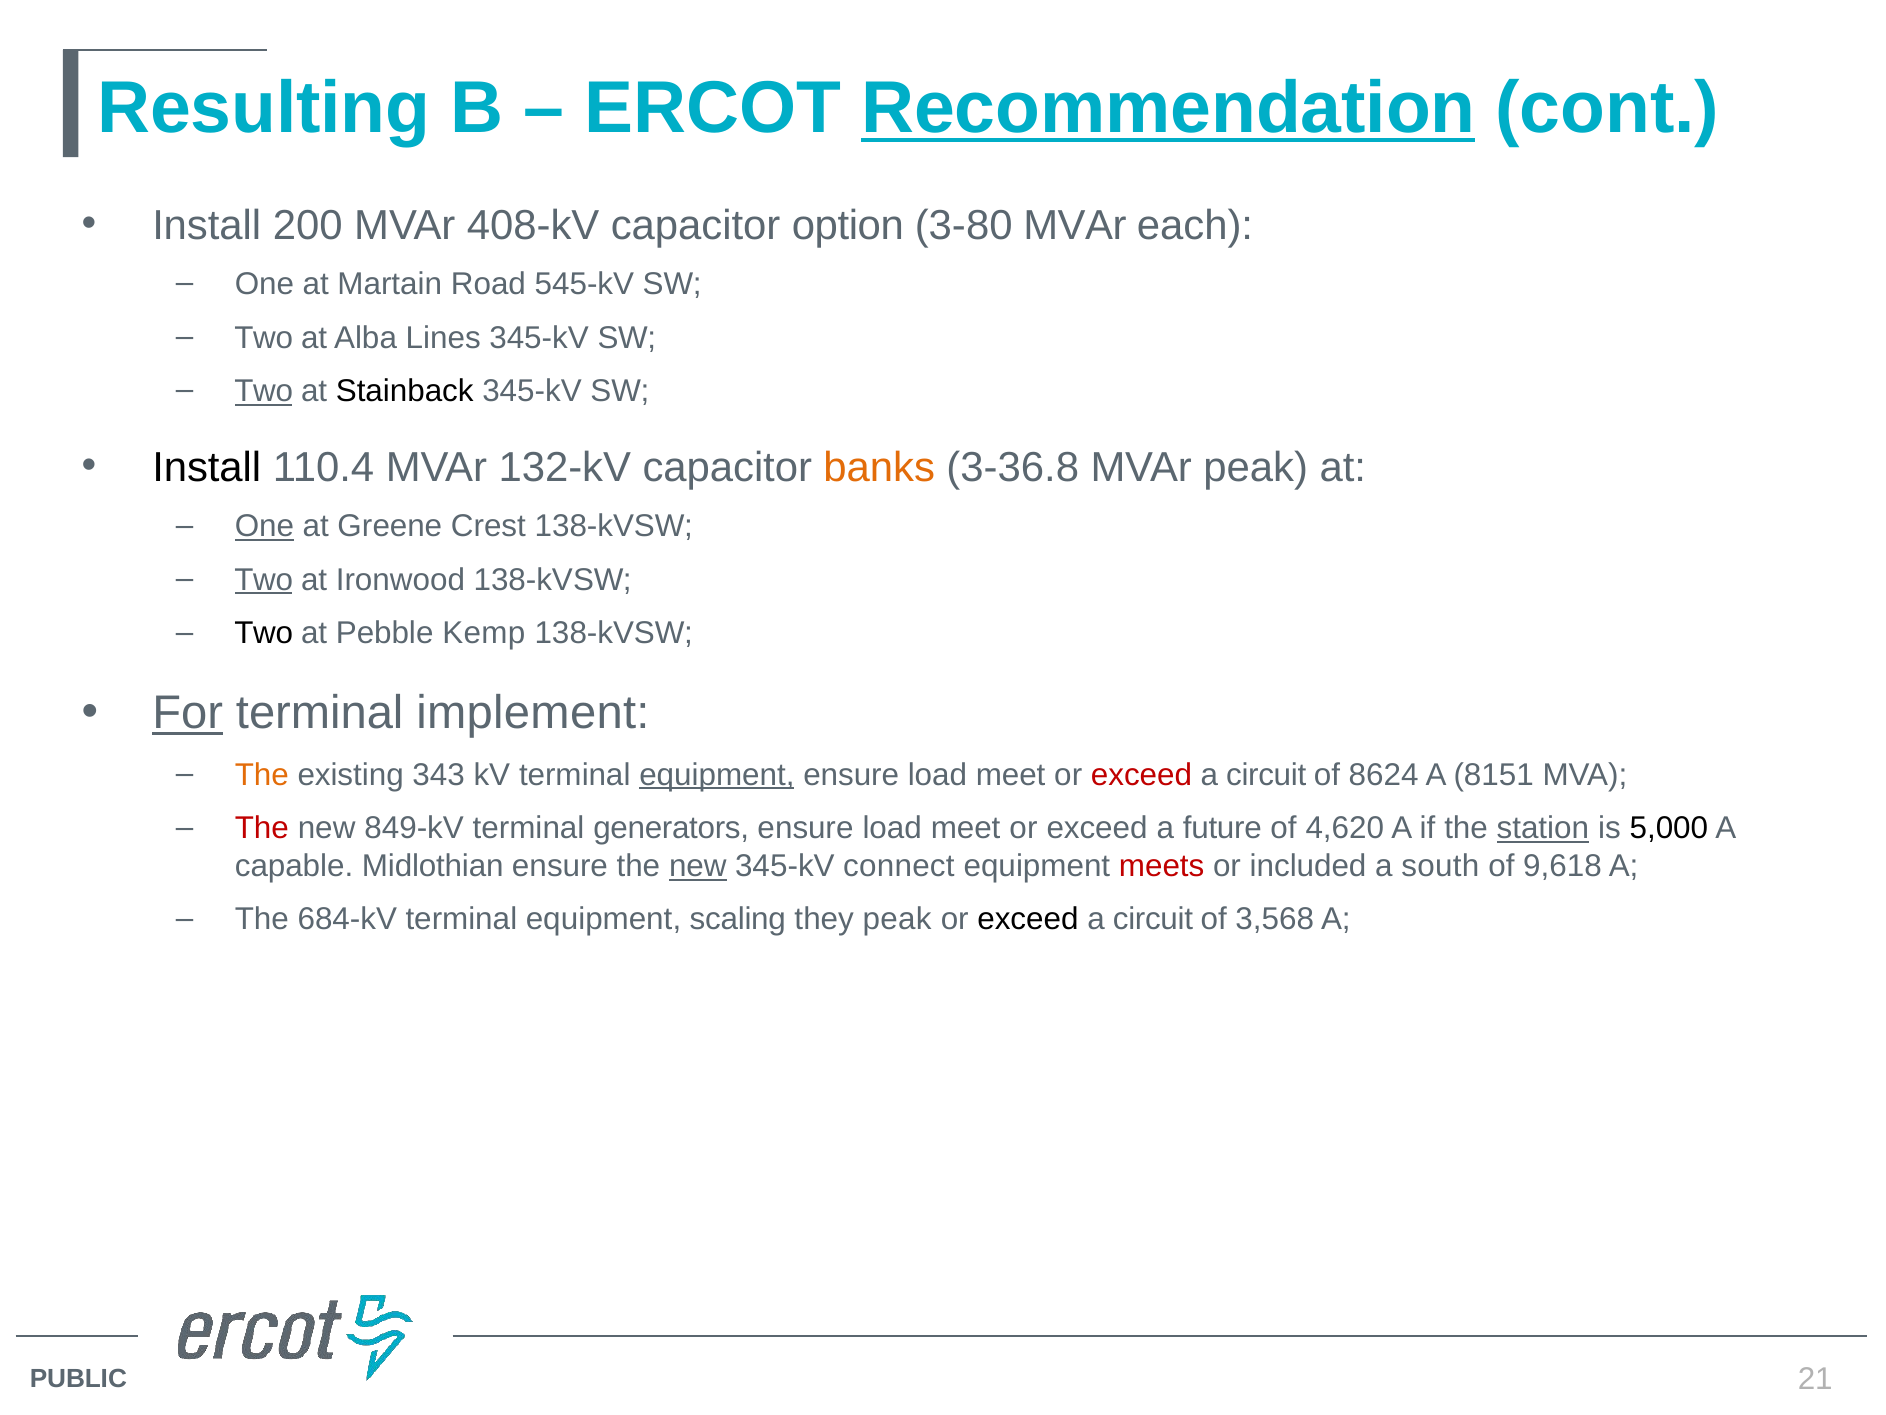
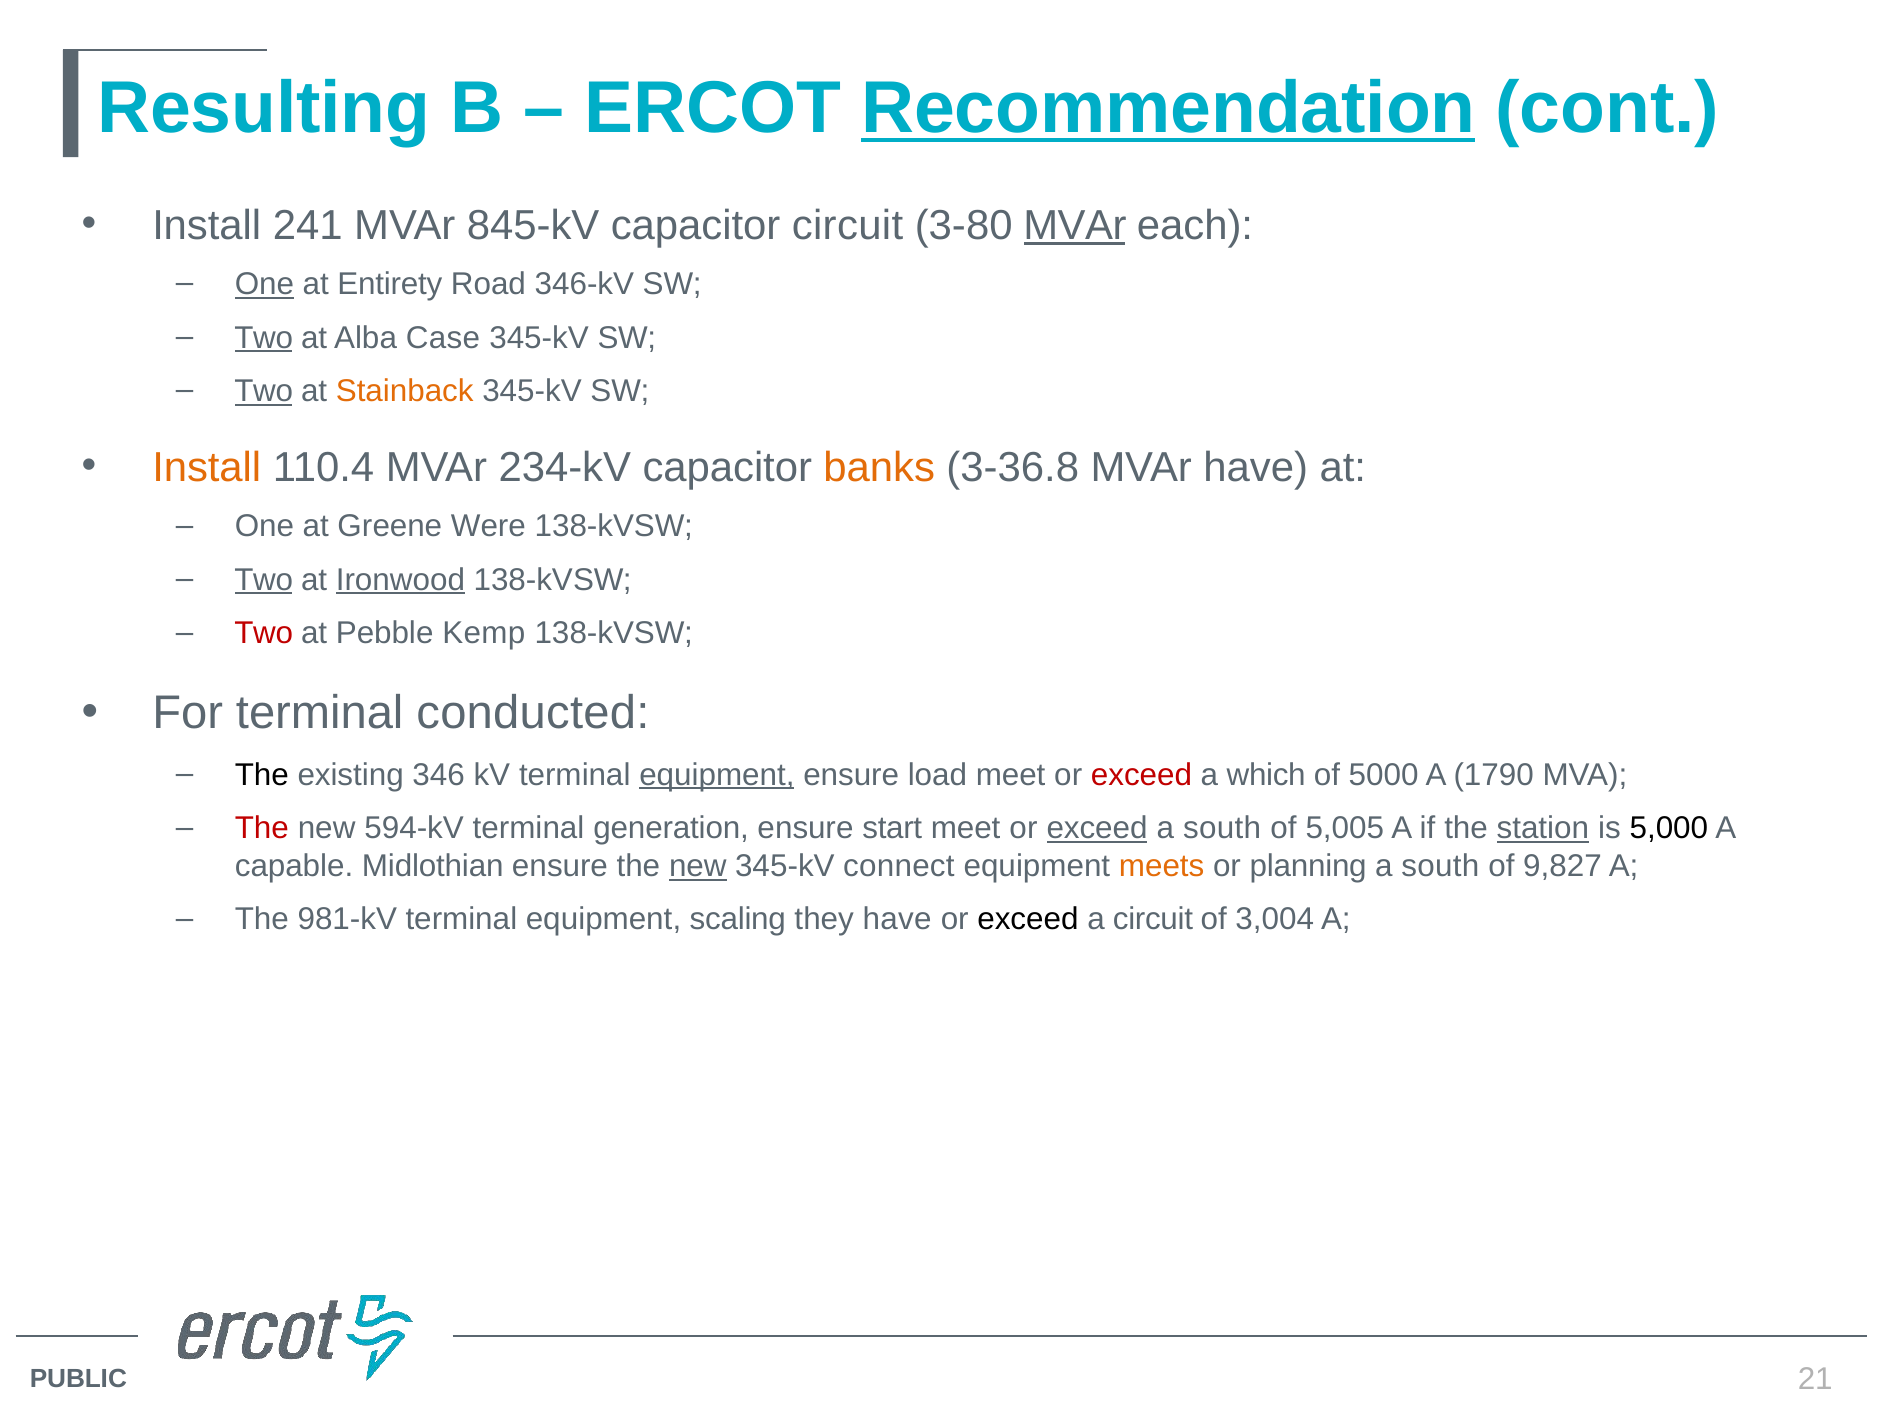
200: 200 -> 241
408-kV: 408-kV -> 845-kV
capacitor option: option -> circuit
MVAr at (1075, 225) underline: none -> present
One at (264, 284) underline: none -> present
Martain: Martain -> Entirety
545-kV: 545-kV -> 346-kV
Two at (264, 338) underline: none -> present
Lines: Lines -> Case
Stainback colour: black -> orange
Install at (207, 467) colour: black -> orange
132-kV: 132-kV -> 234-kV
MVAr peak: peak -> have
One at (264, 526) underline: present -> none
Crest: Crest -> Were
Ironwood underline: none -> present
Two at (264, 633) colour: black -> red
For underline: present -> none
implement: implement -> conducted
The at (262, 775) colour: orange -> black
343: 343 -> 346
circuit at (1266, 775): circuit -> which
8624: 8624 -> 5000
8151: 8151 -> 1790
849-kV: 849-kV -> 594-kV
generators: generators -> generation
load at (892, 828): load -> start
exceed at (1097, 828) underline: none -> present
future at (1222, 828): future -> south
4,620: 4,620 -> 5,005
meets colour: red -> orange
included: included -> planning
9,618: 9,618 -> 9,827
684-kV: 684-kV -> 981-kV
they peak: peak -> have
3,568: 3,568 -> 3,004
